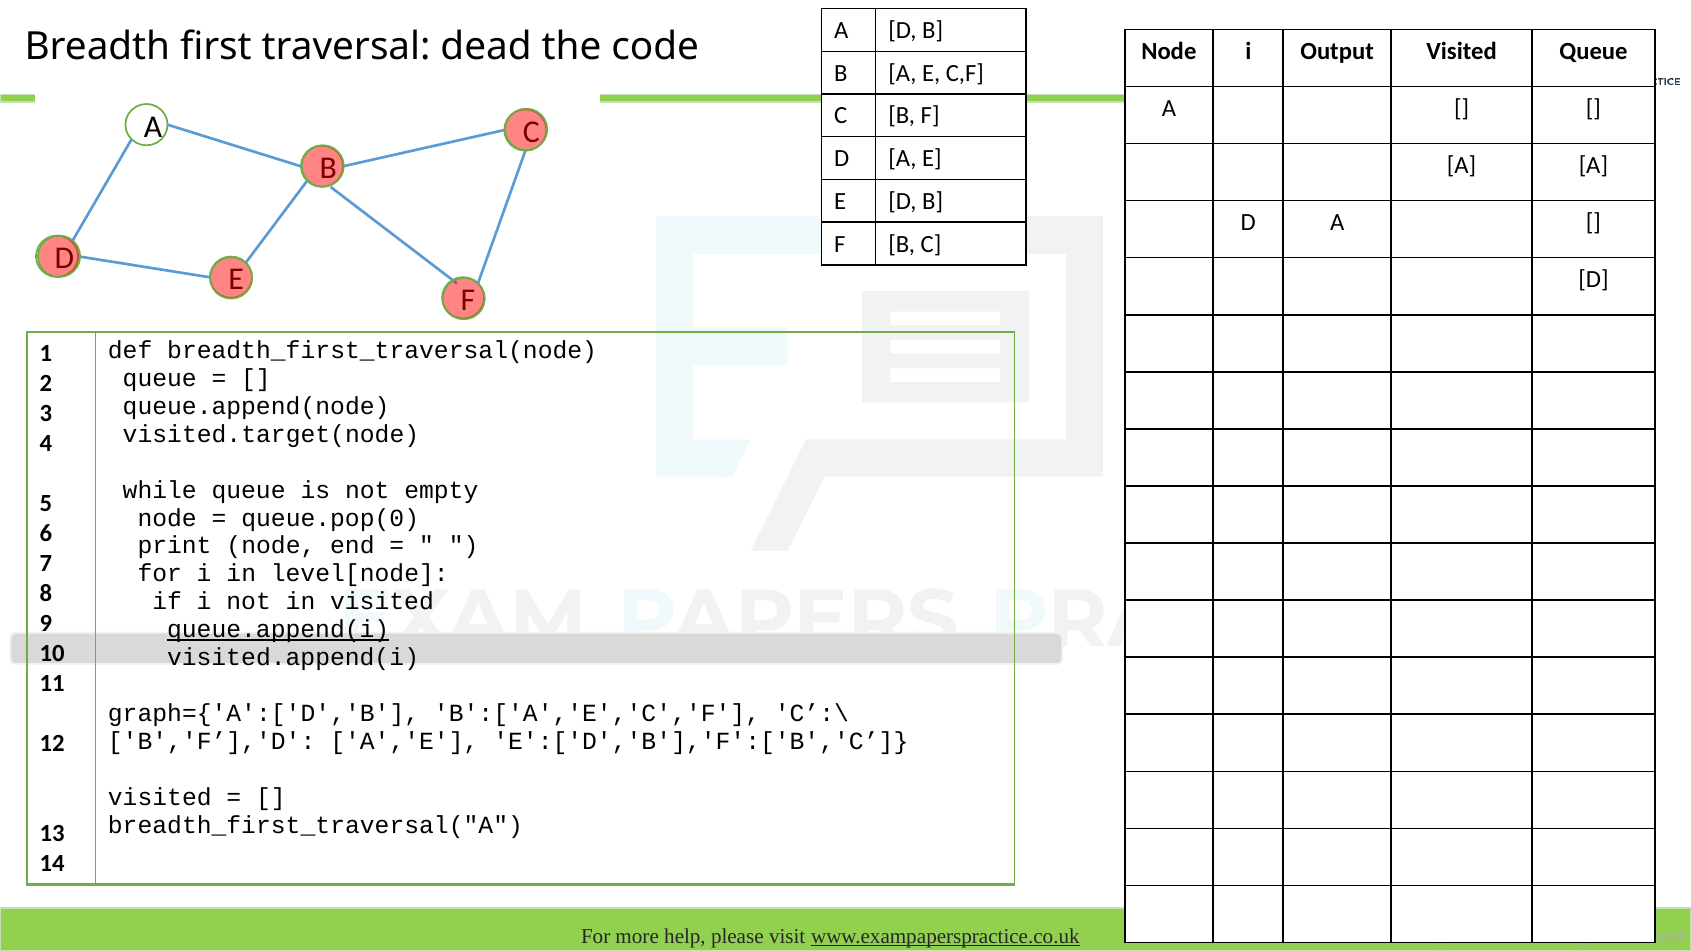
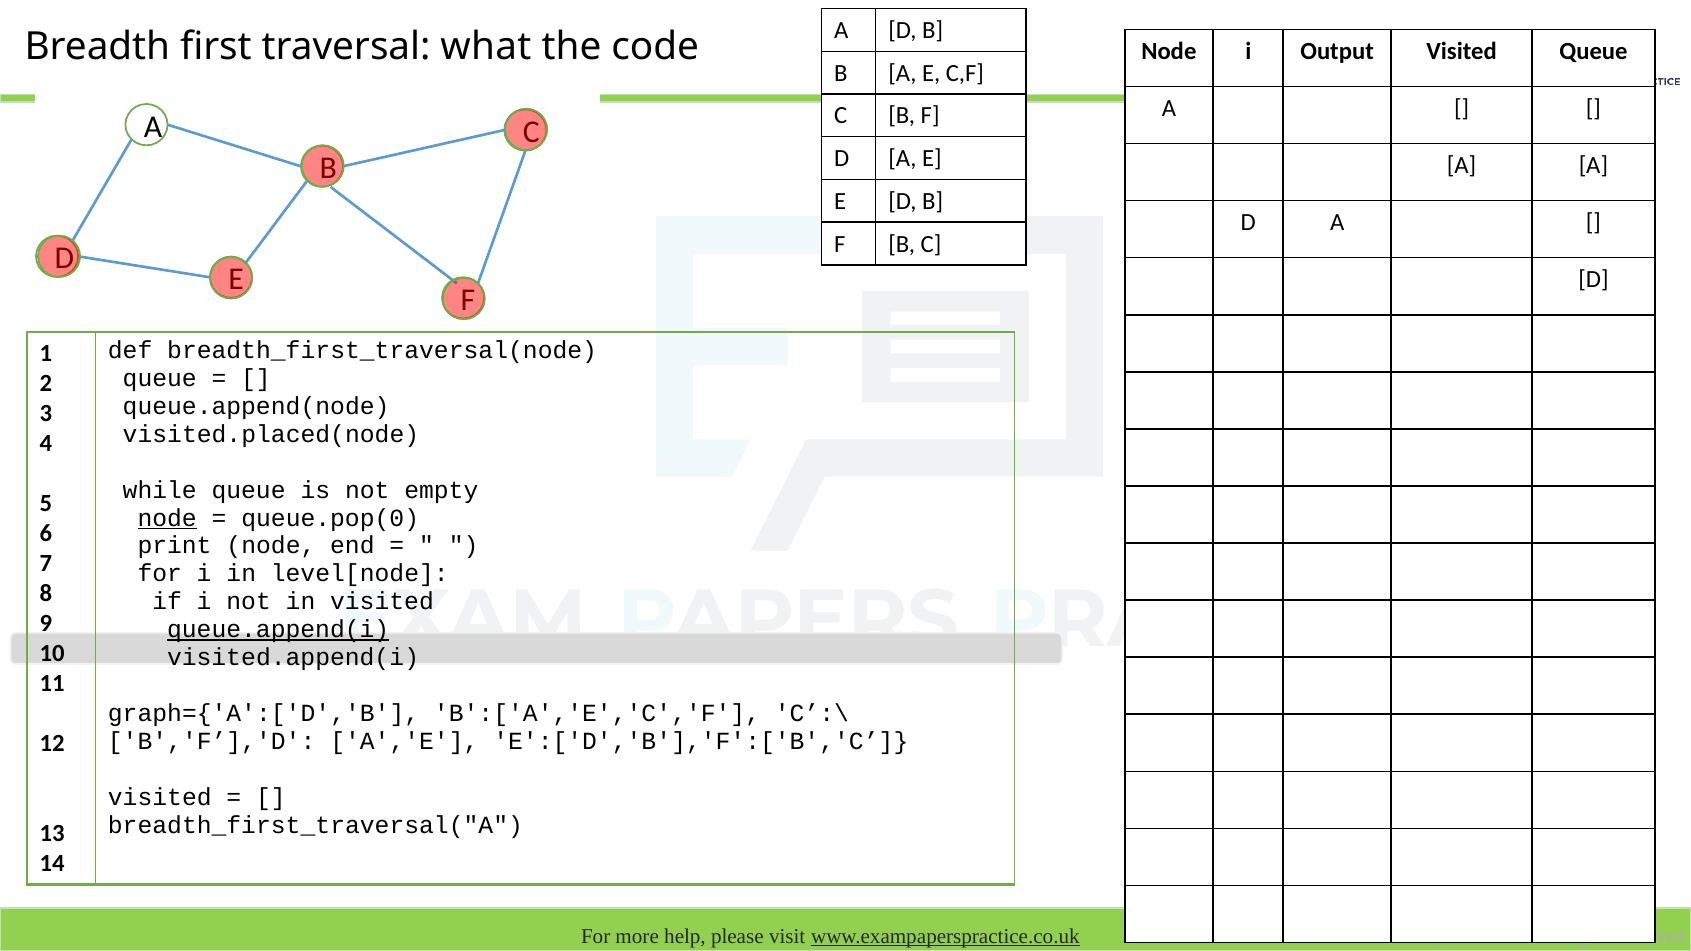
dead: dead -> what
visited.target(node: visited.target(node -> visited.placed(node
node at (167, 518) underline: none -> present
